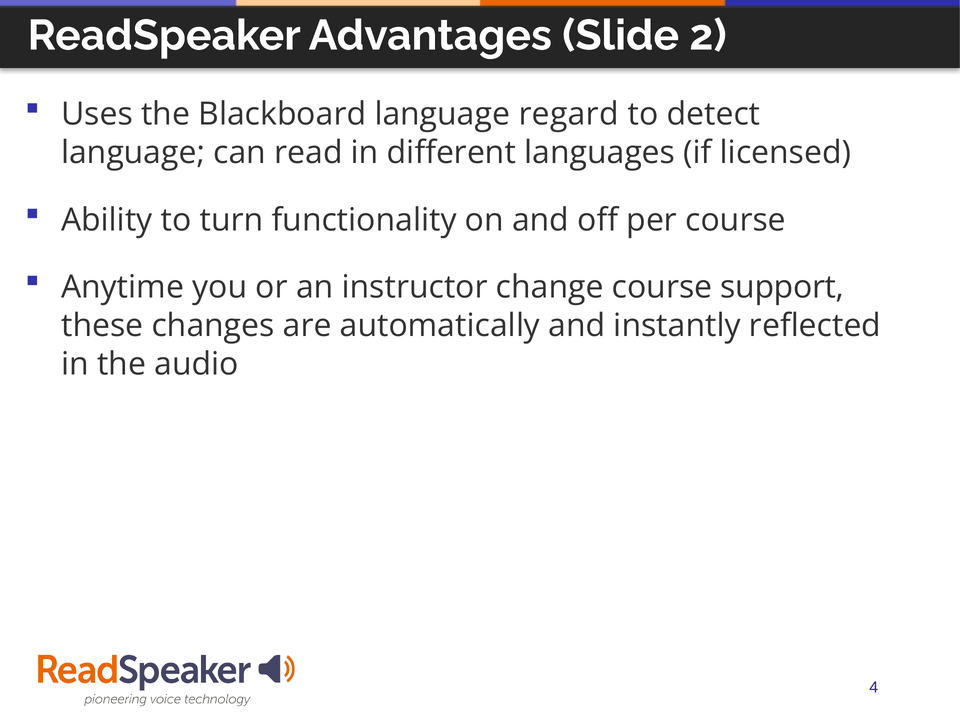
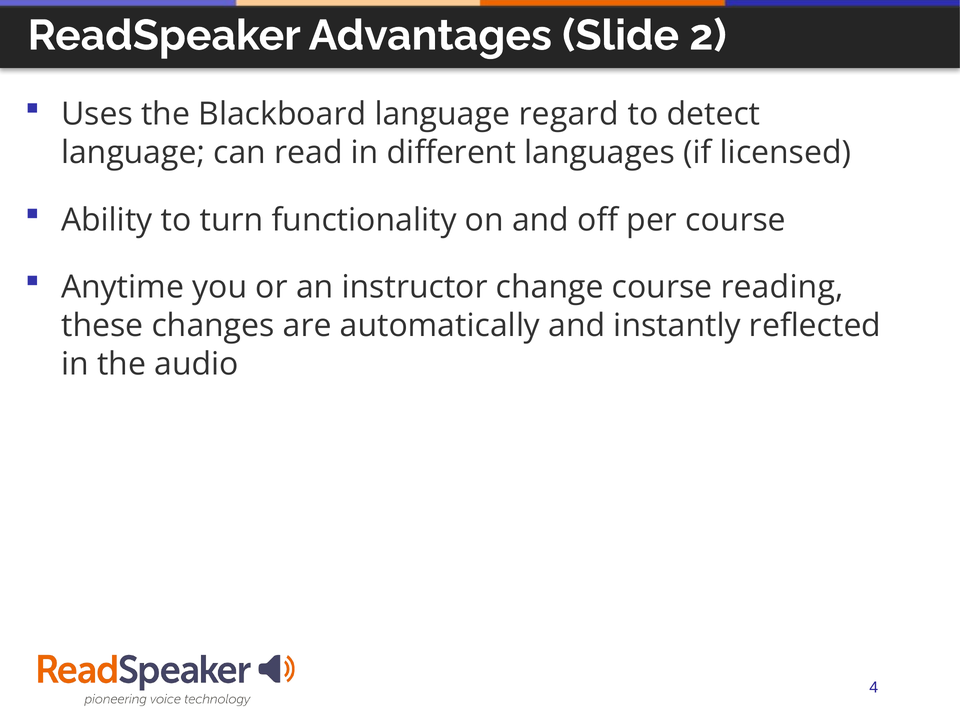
support: support -> reading
